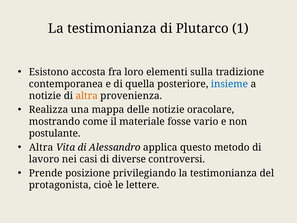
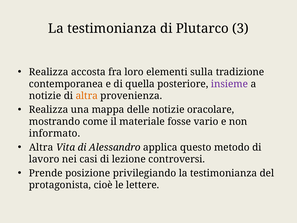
1: 1 -> 3
Esistono at (49, 72): Esistono -> Realizza
insieme colour: blue -> purple
postulante: postulante -> informato
diverse: diverse -> lezione
